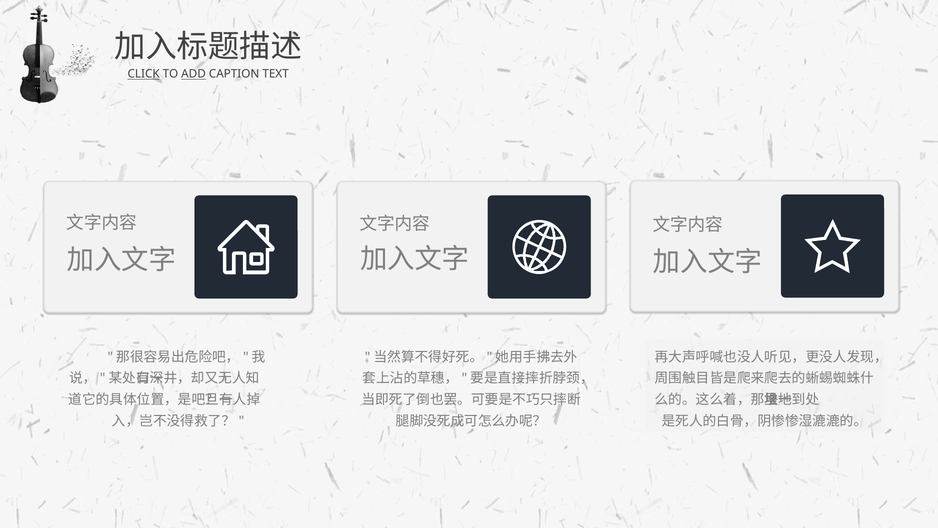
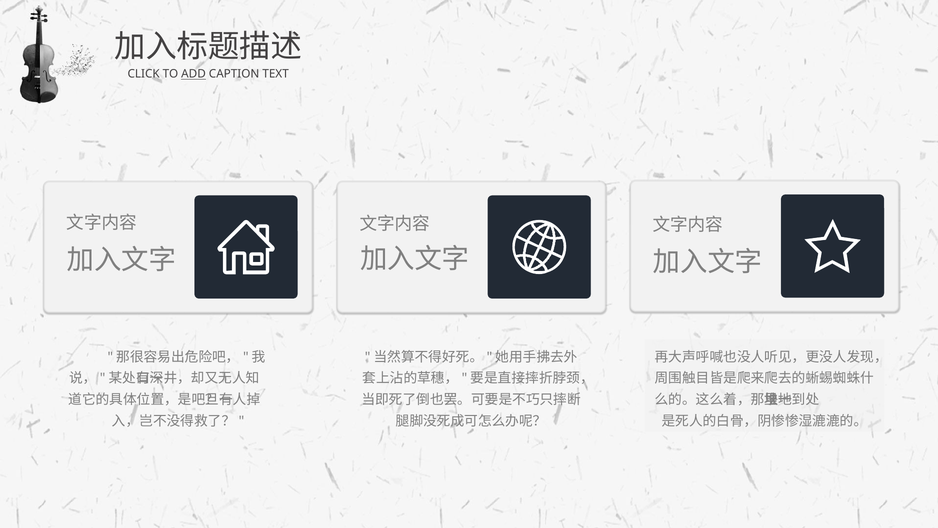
CLICK underline: present -> none
